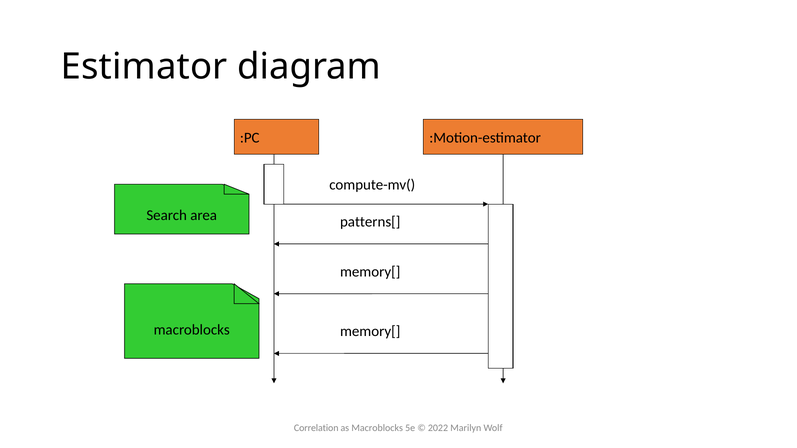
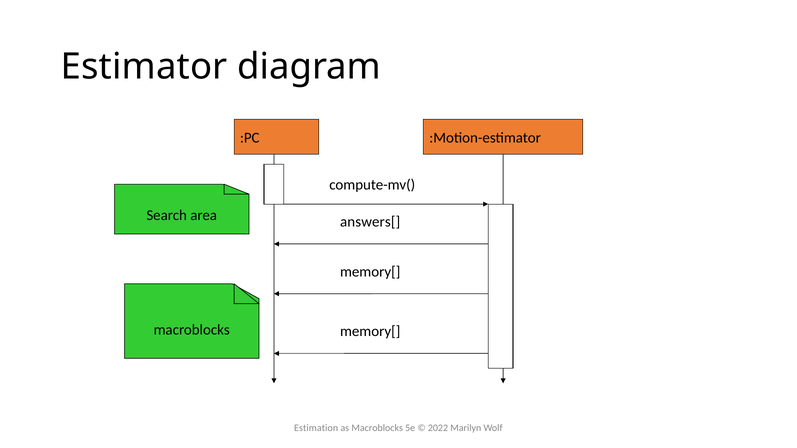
patterns[: patterns[ -> answers[
Correlation: Correlation -> Estimation
